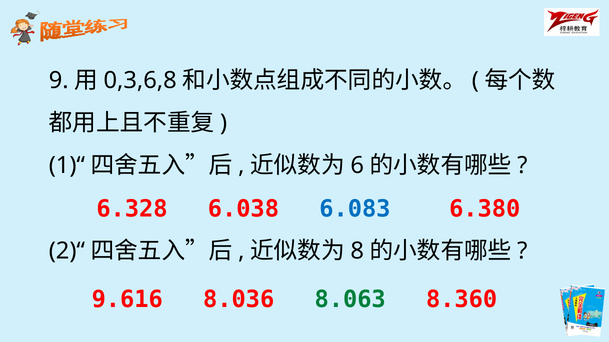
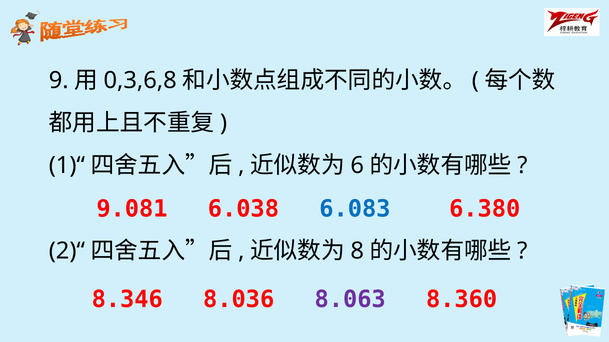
6.328: 6.328 -> 9.081
9.616: 9.616 -> 8.346
8.063 colour: green -> purple
